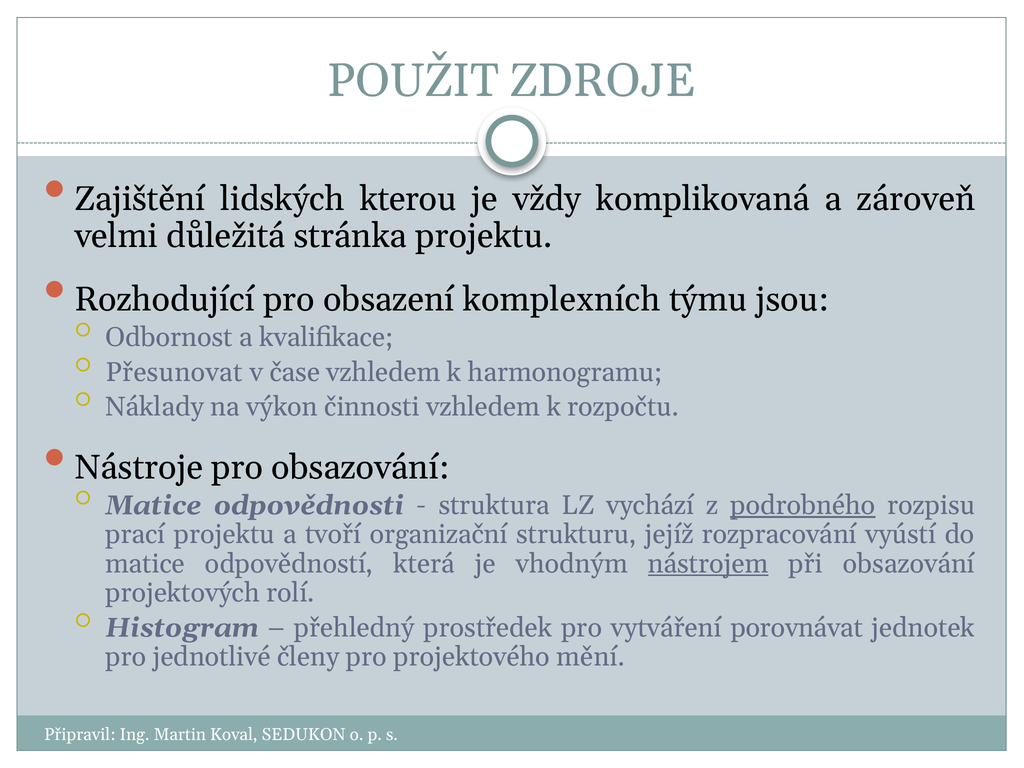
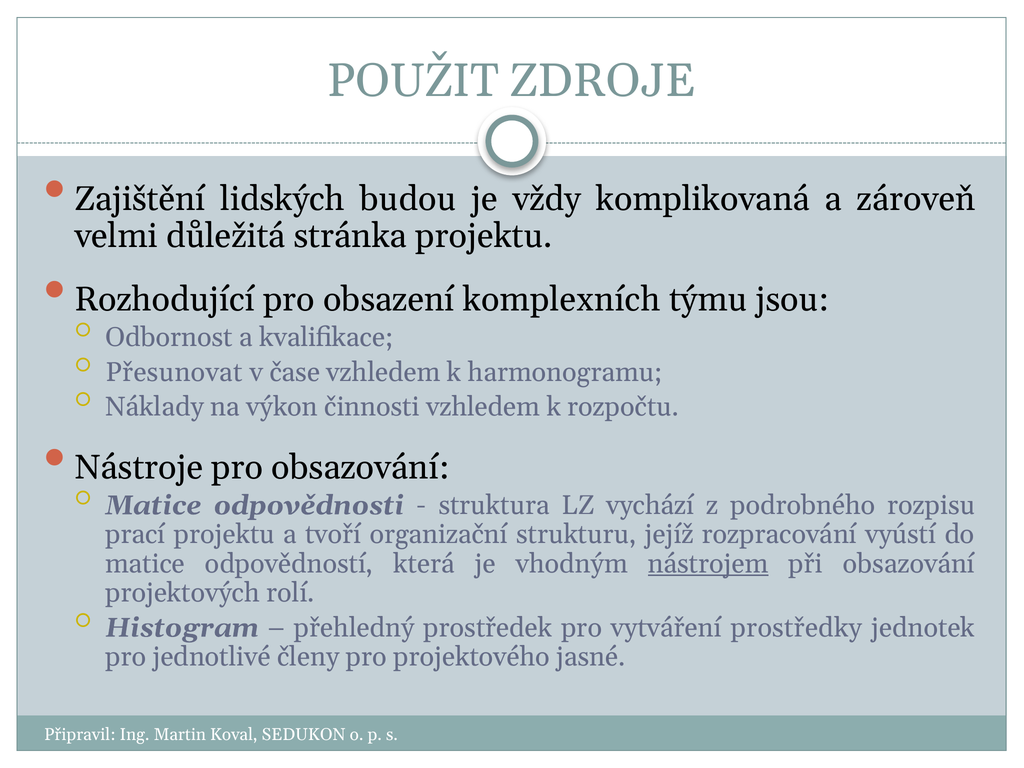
kterou: kterou -> budou
podrobného underline: present -> none
porovnávat: porovnávat -> prostředky
mění: mění -> jasné
